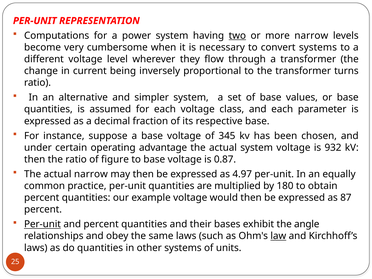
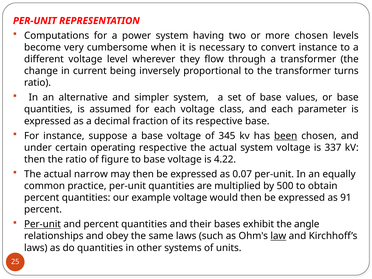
two underline: present -> none
more narrow: narrow -> chosen
convert systems: systems -> instance
been underline: none -> present
operating advantage: advantage -> respective
932: 932 -> 337
0.87: 0.87 -> 4.22
4.97: 4.97 -> 0.07
180: 180 -> 500
87: 87 -> 91
